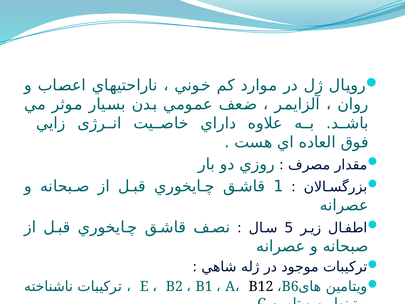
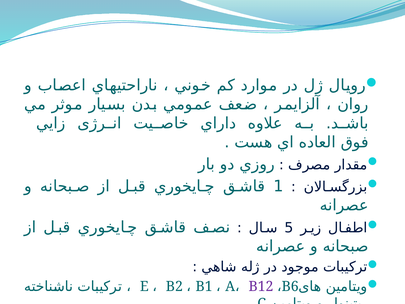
B12 colour: black -> purple
